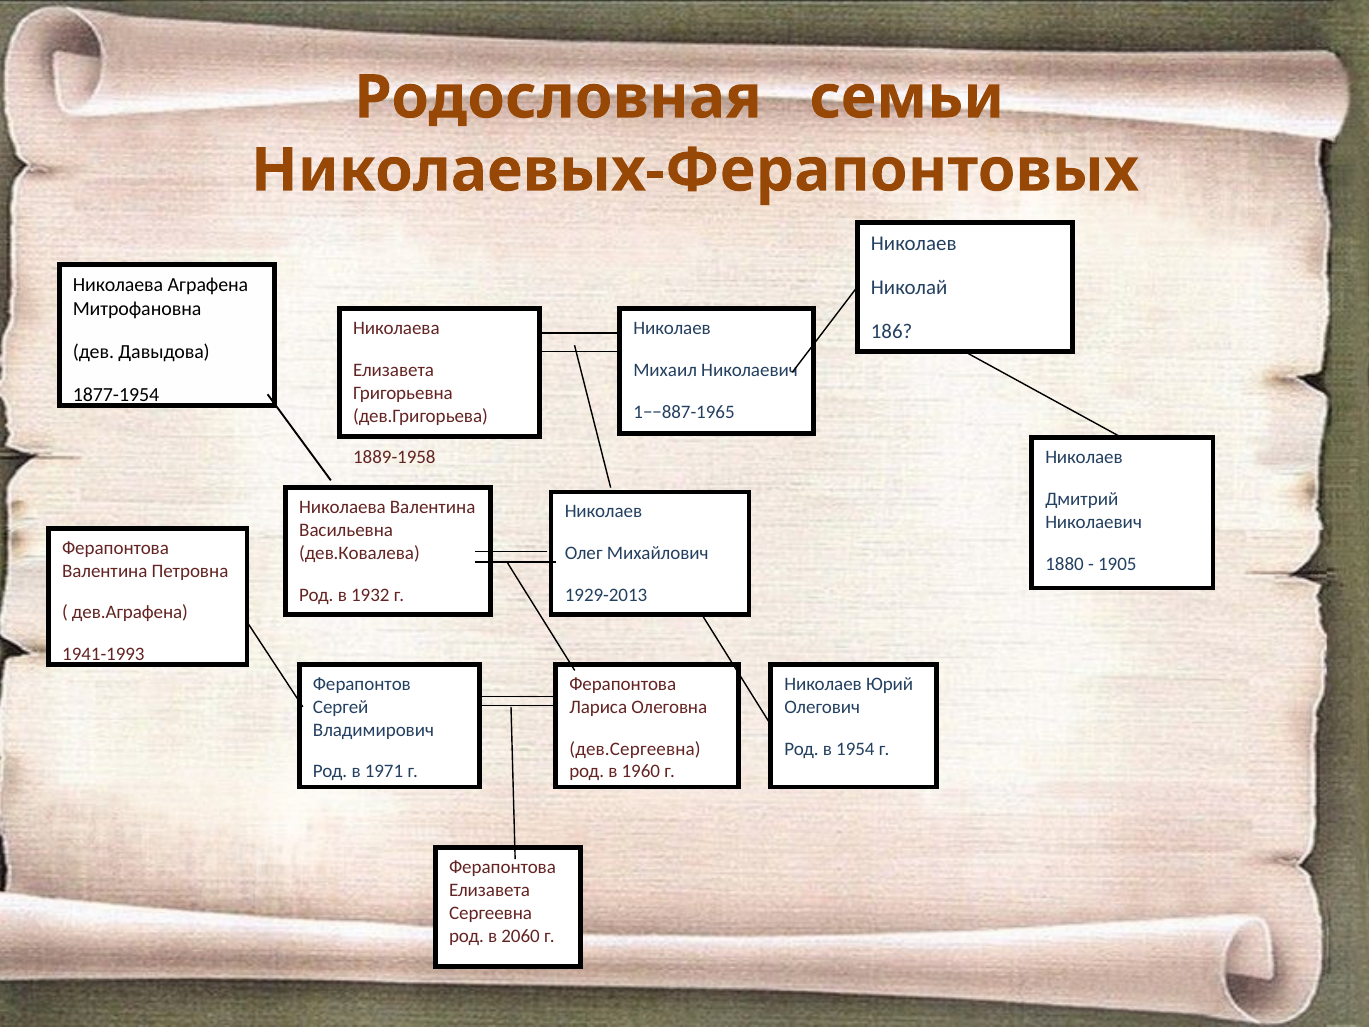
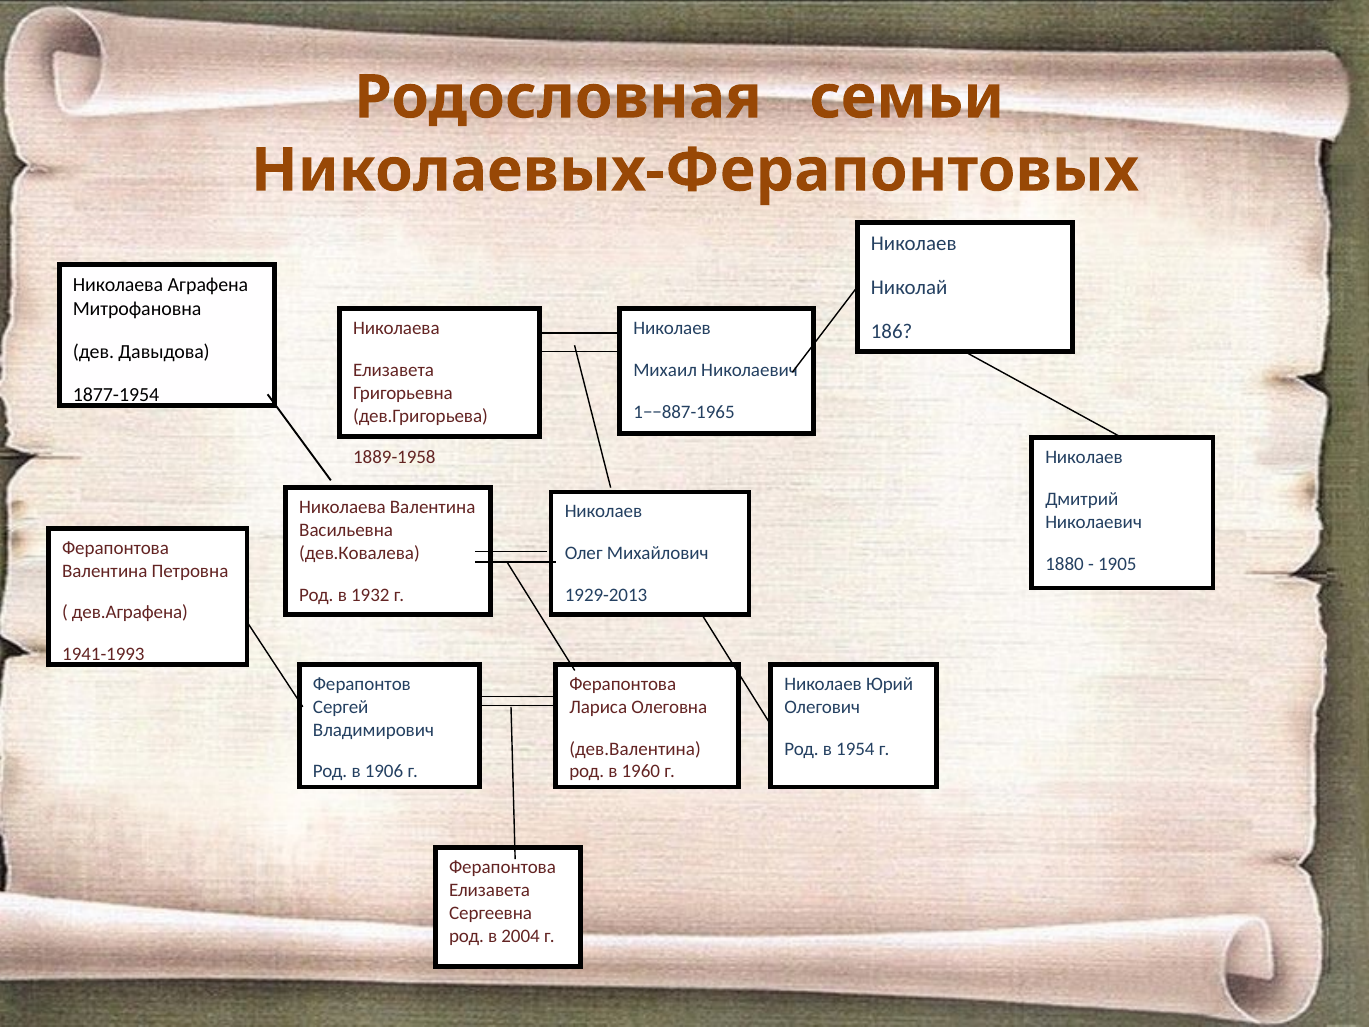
дев.Сергеевна: дев.Сергеевна -> дев.Валентина
1971: 1971 -> 1906
2060: 2060 -> 2004
